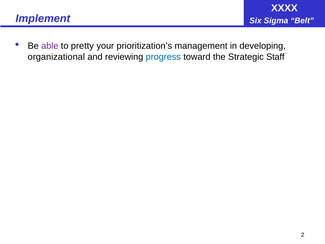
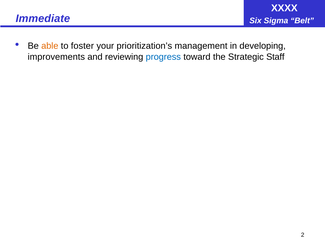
Implement: Implement -> Immediate
able colour: purple -> orange
pretty: pretty -> foster
organizational: organizational -> improvements
